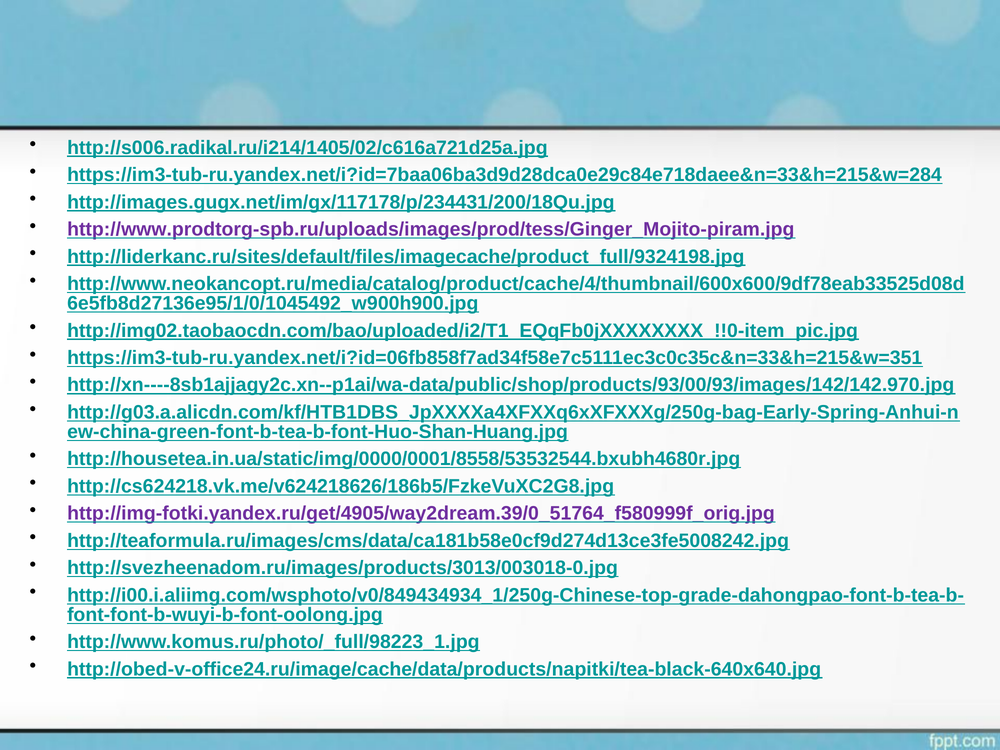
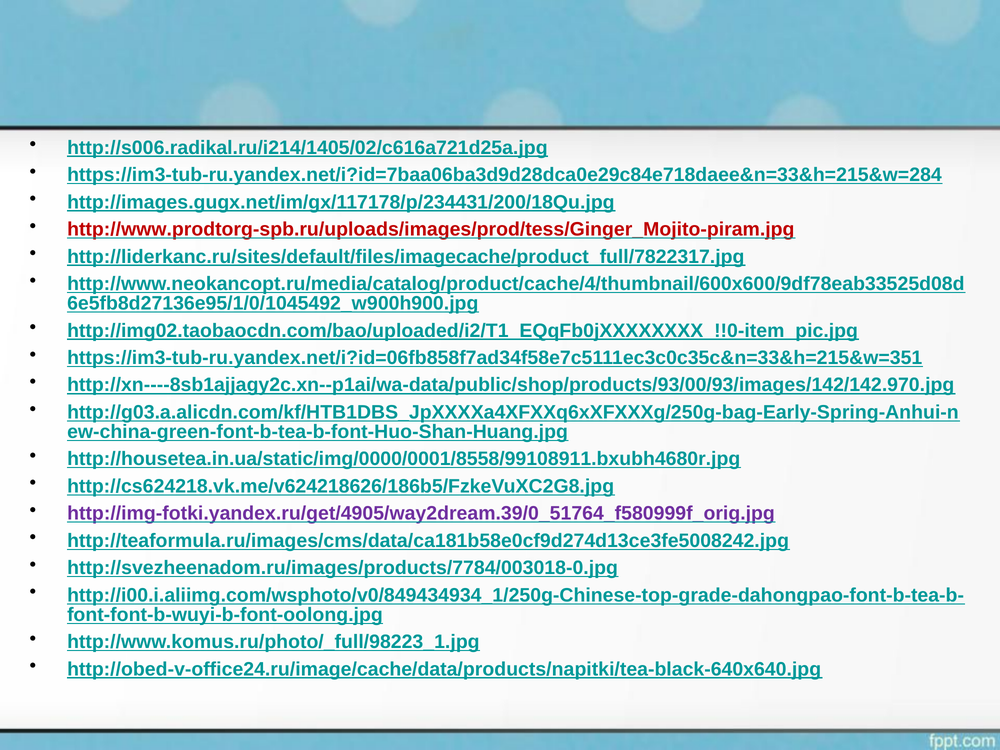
http://www.prodtorg-spb.ru/uploads/images/prod/tess/Ginger_Mojito-piram.jpg colour: purple -> red
http://liderkanc.ru/sites/default/files/imagecache/product_full/9324198.jpg: http://liderkanc.ru/sites/default/files/imagecache/product_full/9324198.jpg -> http://liderkanc.ru/sites/default/files/imagecache/product_full/7822317.jpg
http://housetea.in.ua/static/img/0000/0001/8558/53532544.bxubh4680r.jpg: http://housetea.in.ua/static/img/0000/0001/8558/53532544.bxubh4680r.jpg -> http://housetea.in.ua/static/img/0000/0001/8558/99108911.bxubh4680r.jpg
http://svezheenadom.ru/images/products/3013/003018-0.jpg: http://svezheenadom.ru/images/products/3013/003018-0.jpg -> http://svezheenadom.ru/images/products/7784/003018-0.jpg
